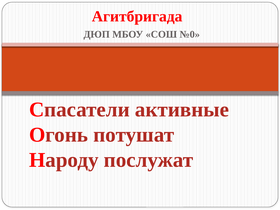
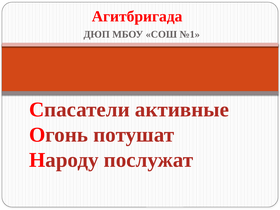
№0: №0 -> №1
